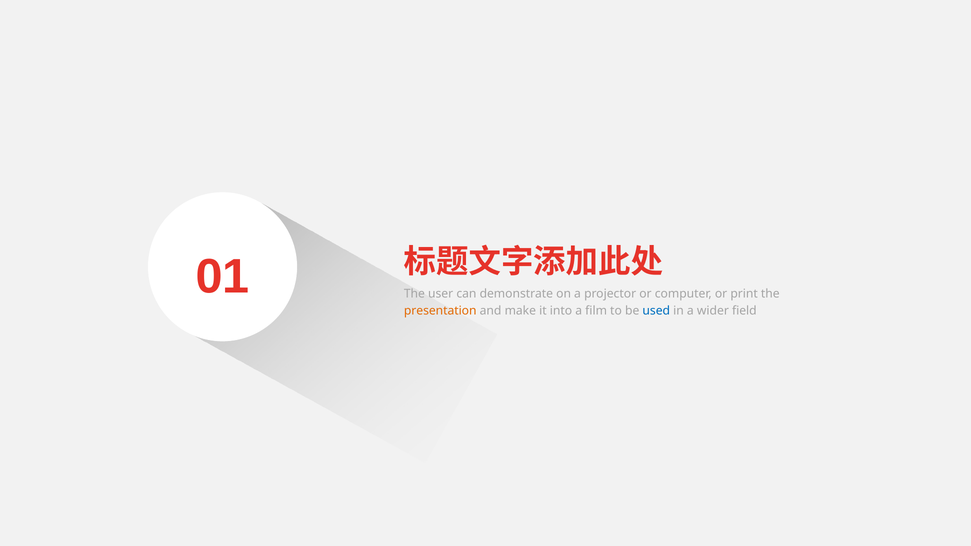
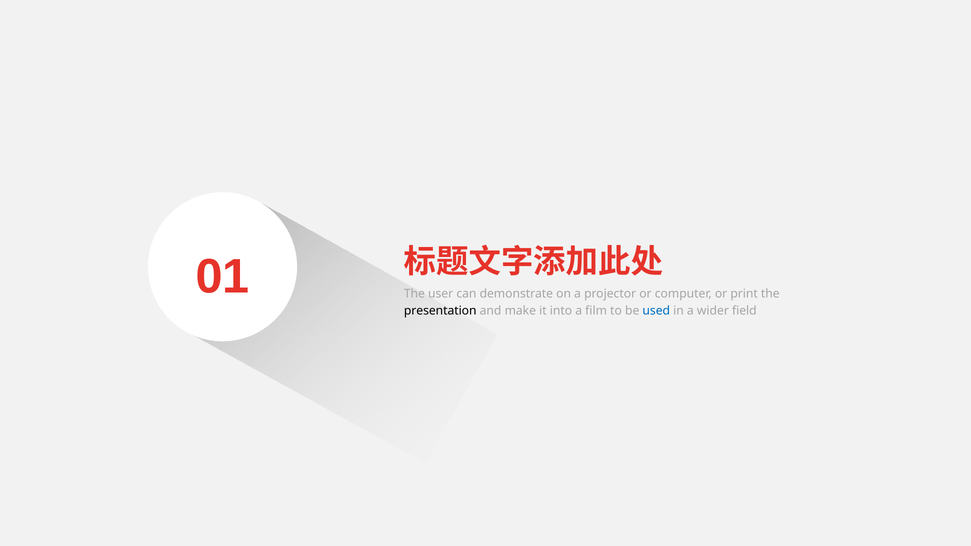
presentation colour: orange -> black
